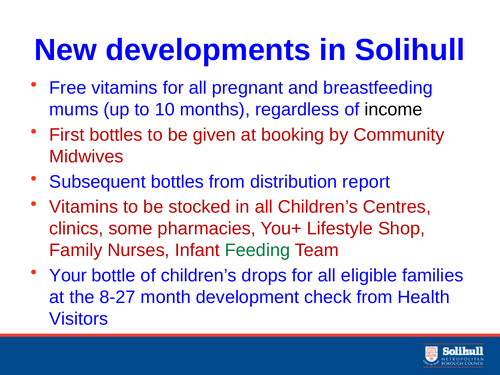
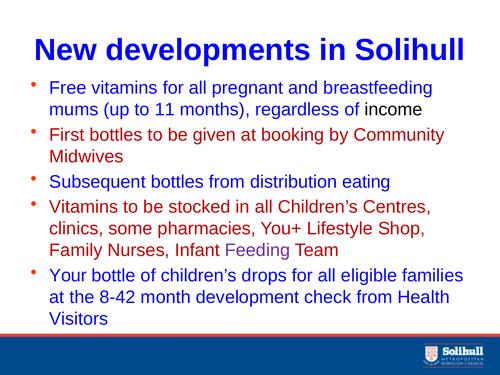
10: 10 -> 11
report: report -> eating
Feeding colour: green -> purple
8-27: 8-27 -> 8-42
